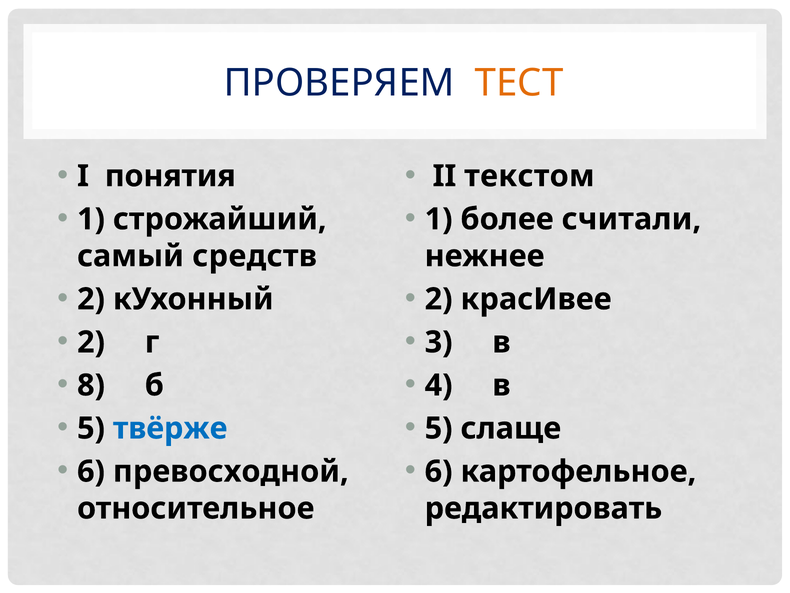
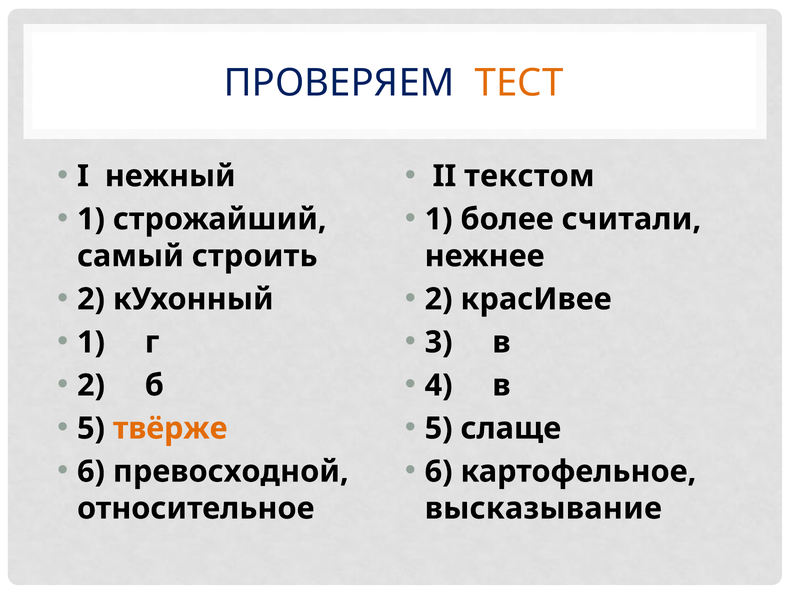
понятия: понятия -> нежный
средств: средств -> строить
2 at (91, 342): 2 -> 1
8 at (91, 385): 8 -> 2
твёрже colour: blue -> orange
редактировать: редактировать -> высказывание
